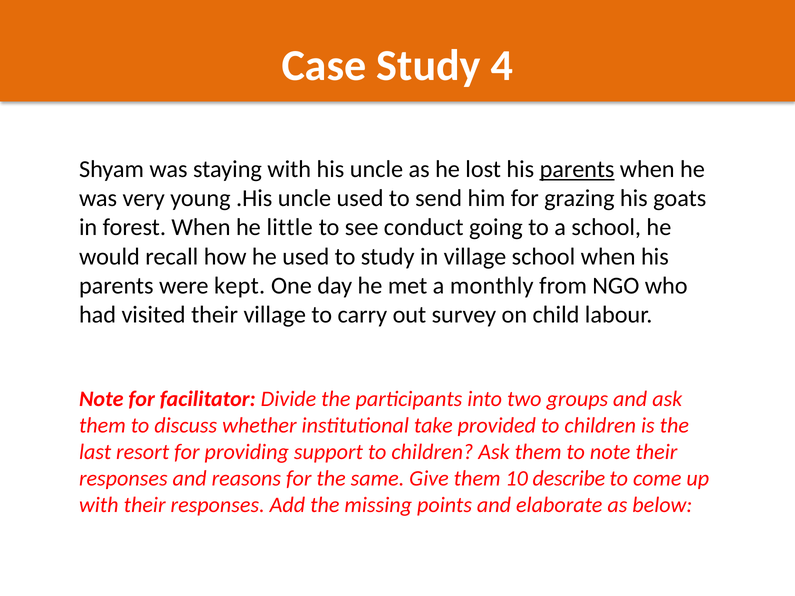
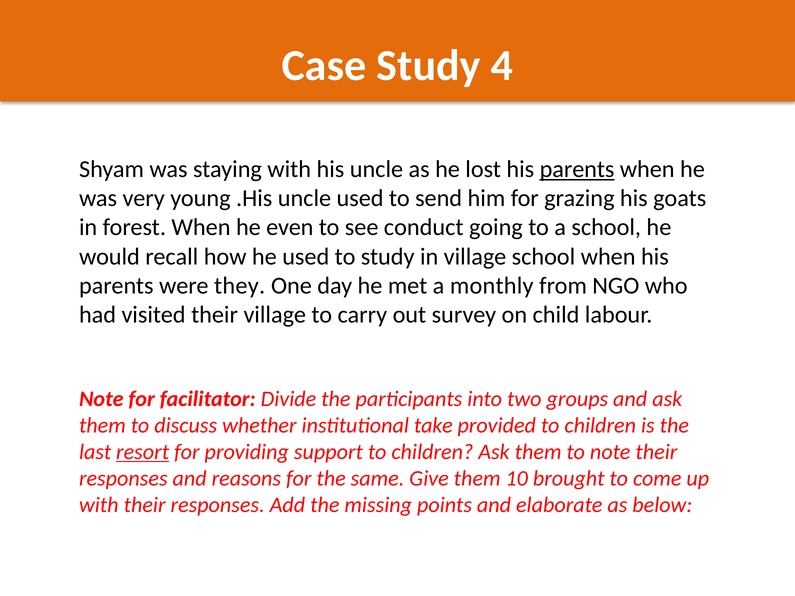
little: little -> even
kept: kept -> they
resort underline: none -> present
describe: describe -> brought
